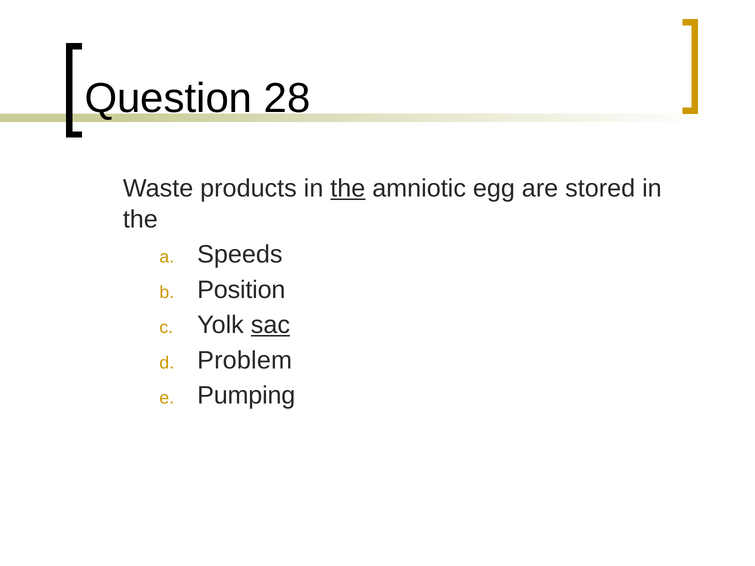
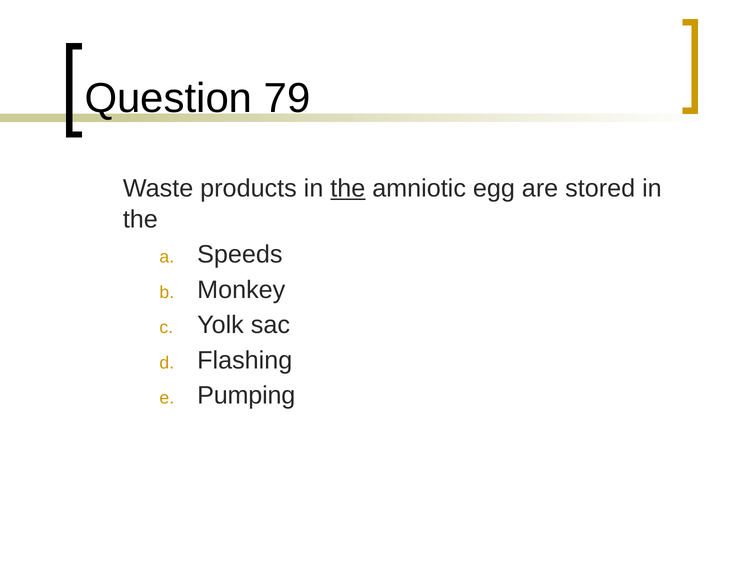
28: 28 -> 79
Position: Position -> Monkey
sac underline: present -> none
Problem: Problem -> Flashing
